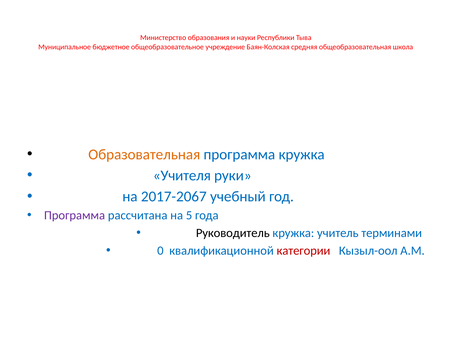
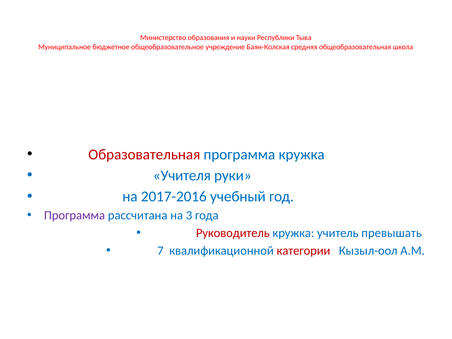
Образовательная colour: orange -> red
2017-2067: 2017-2067 -> 2017-2016
5: 5 -> 3
Руководитель colour: black -> red
терминами: терминами -> превышать
0: 0 -> 7
